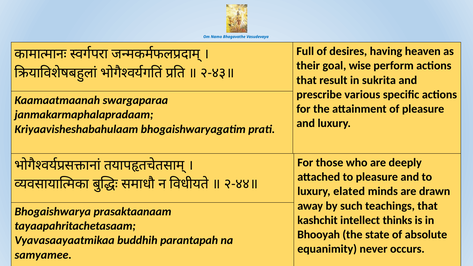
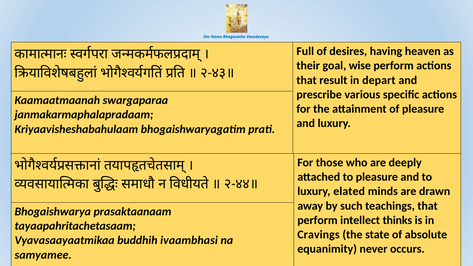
sukrita: sukrita -> depart
kashchit at (317, 220): kashchit -> perform
Bhooyah: Bhooyah -> Cravings
parantapah: parantapah -> ivaambhasi
